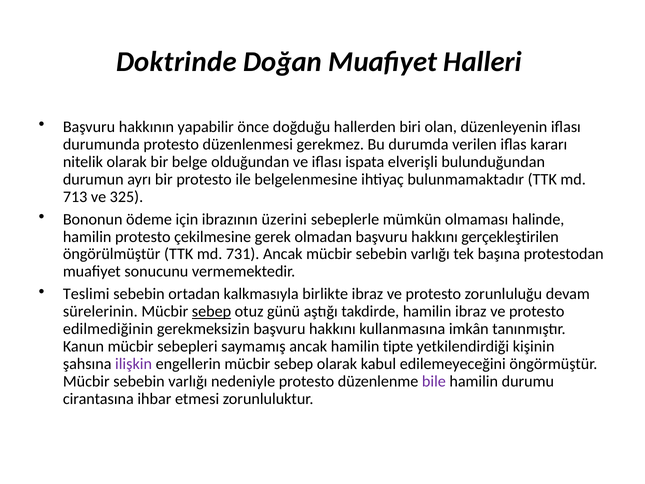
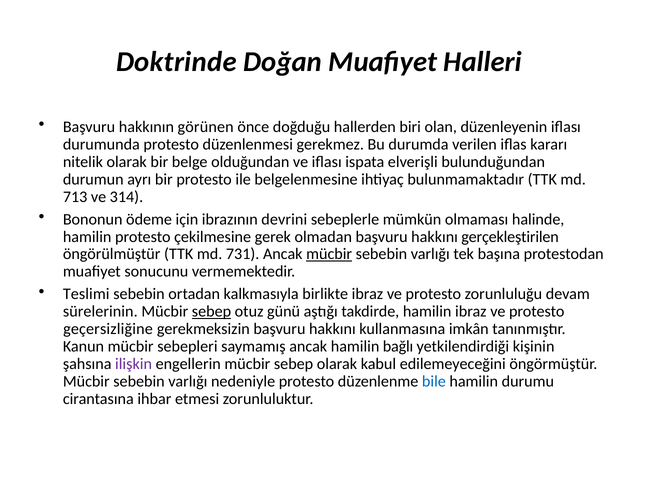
yapabilir: yapabilir -> görünen
325: 325 -> 314
üzerini: üzerini -> devrini
mücbir at (329, 254) underline: none -> present
edilmediğinin: edilmediğinin -> geçersizliğine
tipte: tipte -> bağlı
bile colour: purple -> blue
